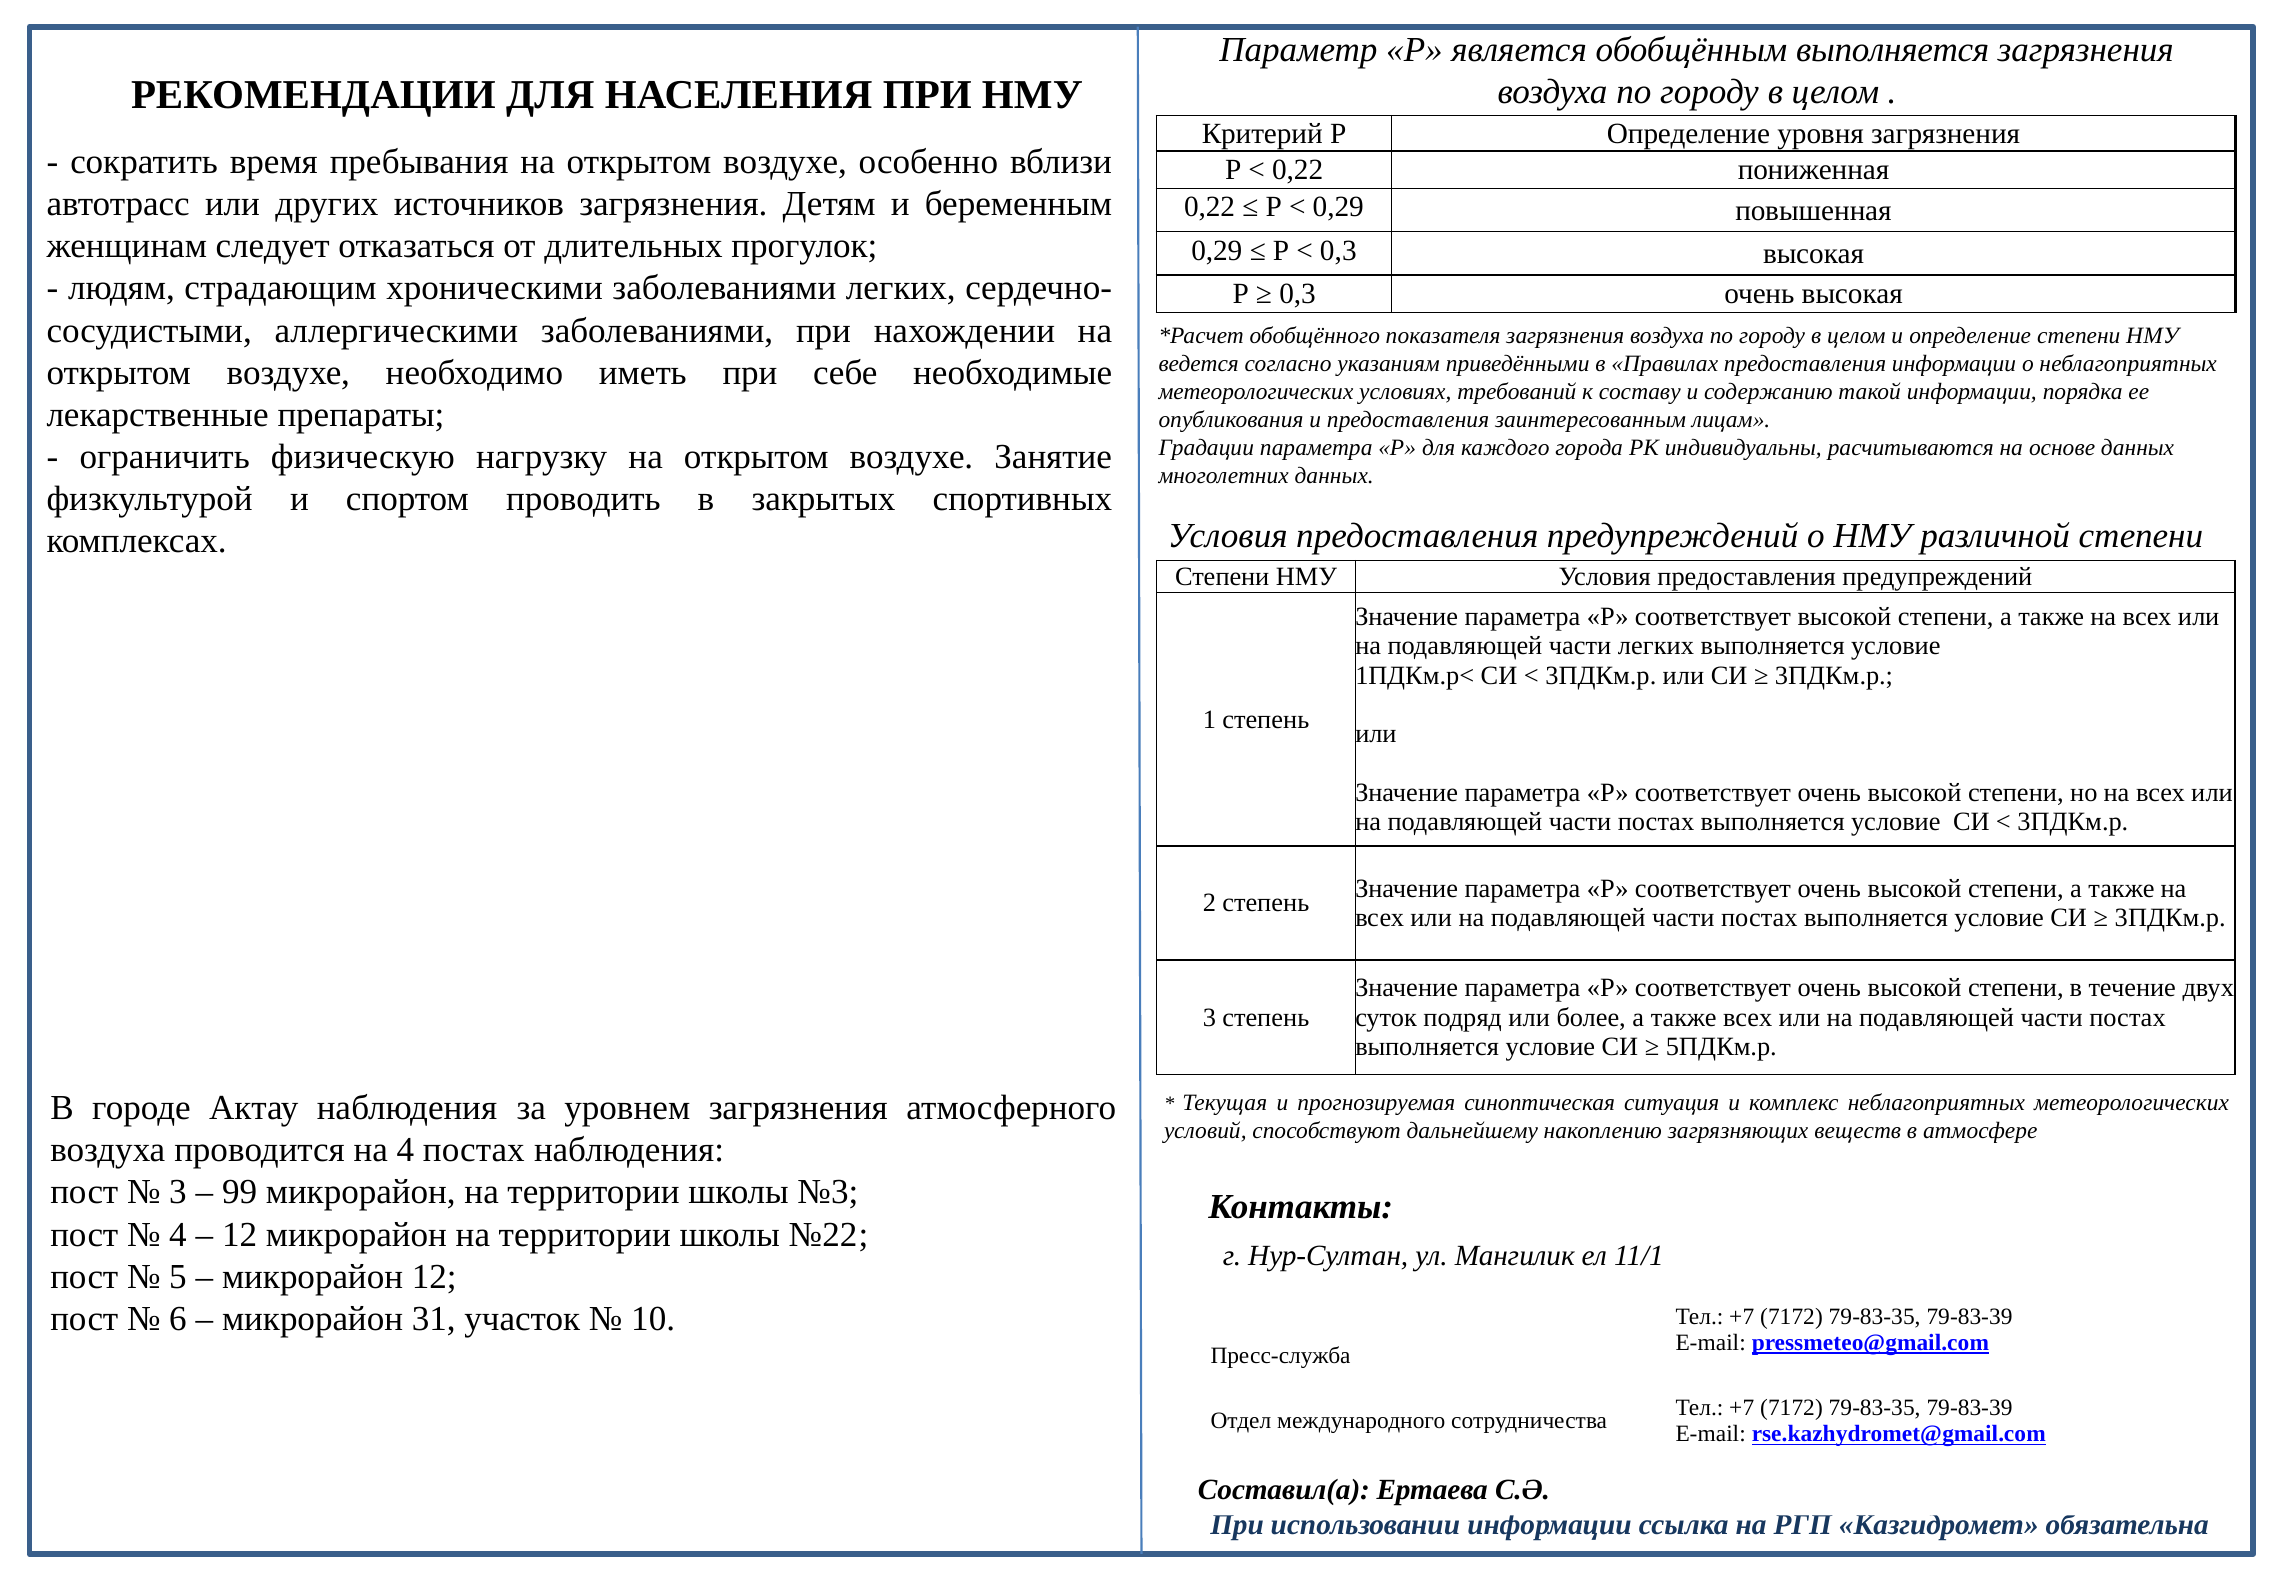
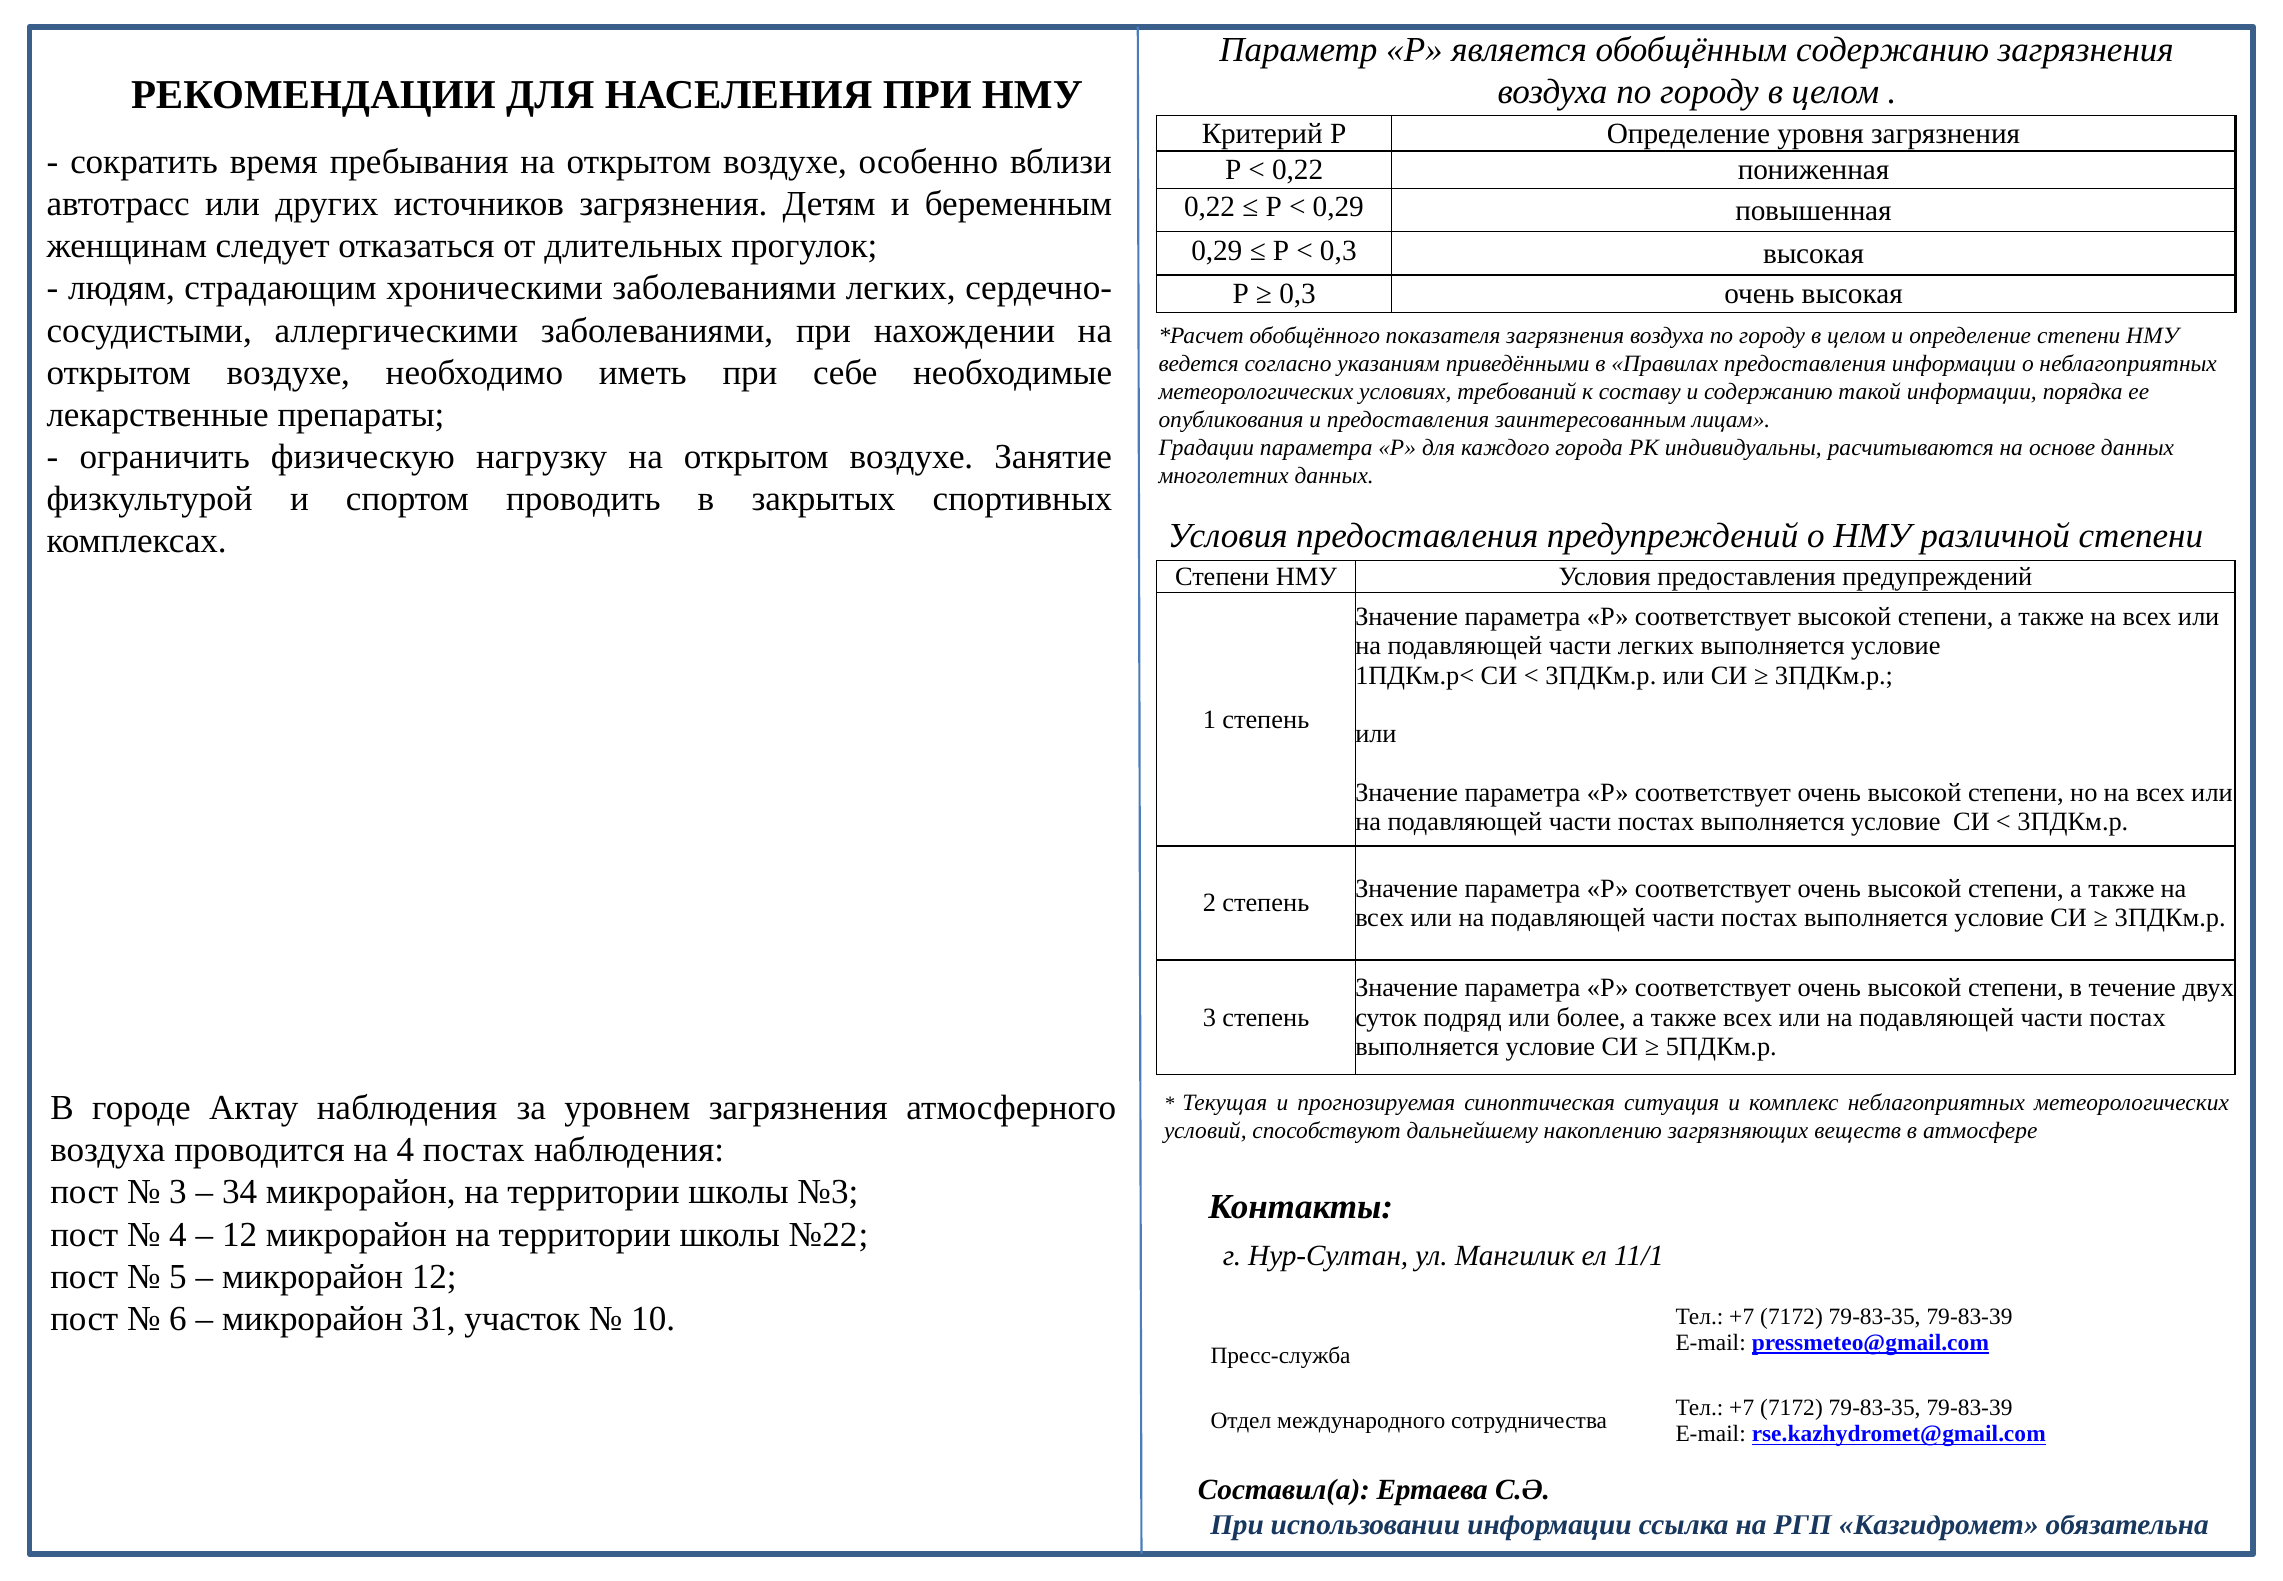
обобщённым выполняется: выполняется -> содержанию
99: 99 -> 34
